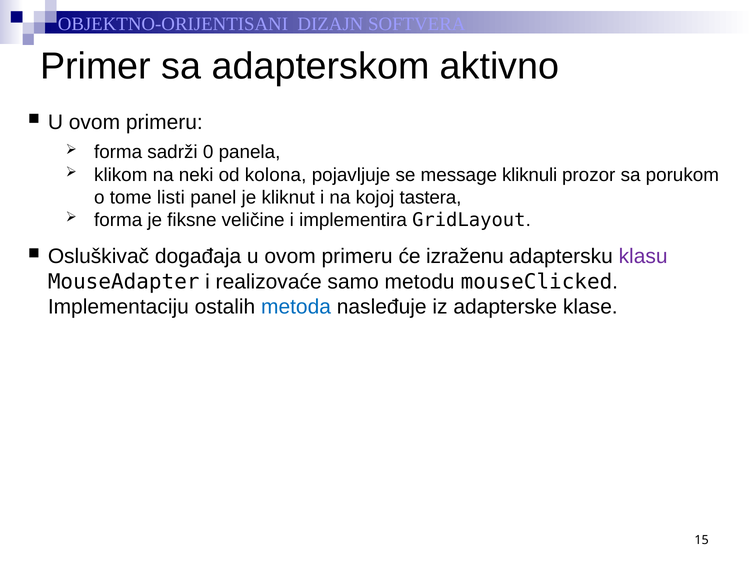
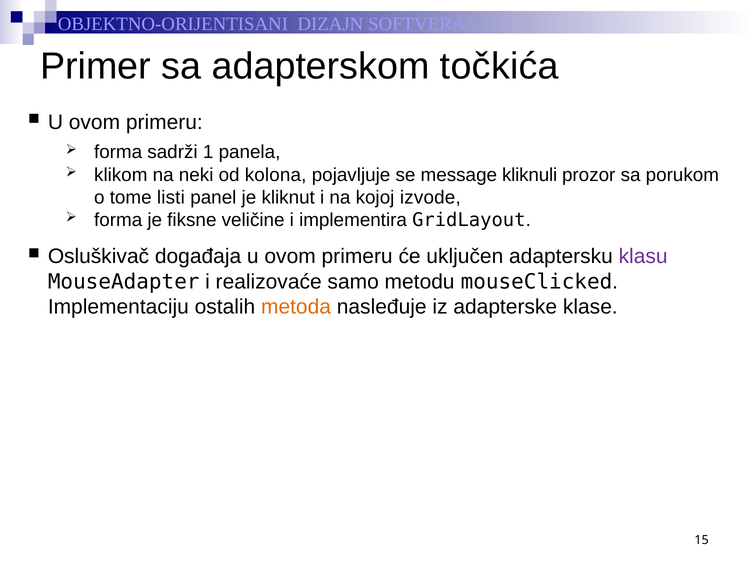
aktivno: aktivno -> točkića
0: 0 -> 1
tastera: tastera -> izvode
izraženu: izraženu -> uključen
metoda colour: blue -> orange
